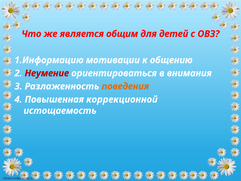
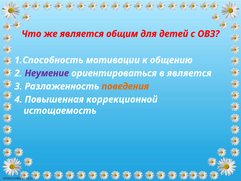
1.Информацию: 1.Информацию -> 1.Способность
Неумение colour: red -> purple
в внимания: внимания -> является
